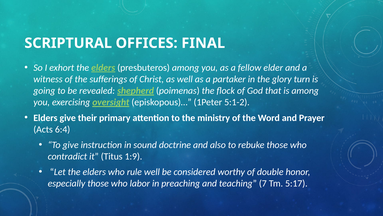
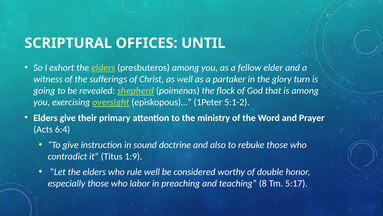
FINAL: FINAL -> UNTIL
7: 7 -> 8
